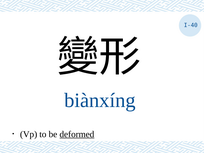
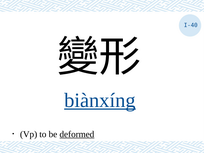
biànxíng underline: none -> present
